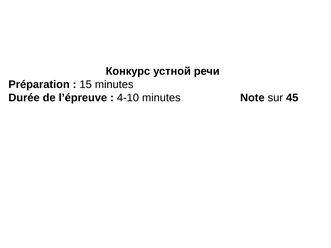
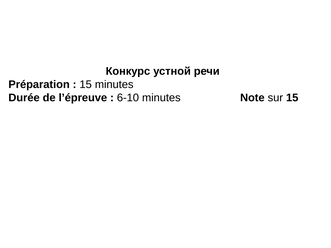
4-10: 4-10 -> 6-10
sur 45: 45 -> 15
